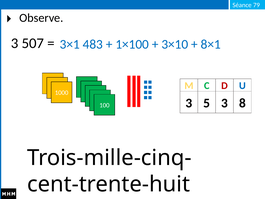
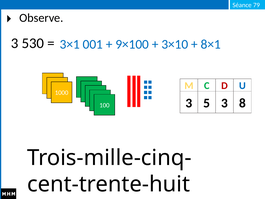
507: 507 -> 530
483: 483 -> 001
1×100: 1×100 -> 9×100
